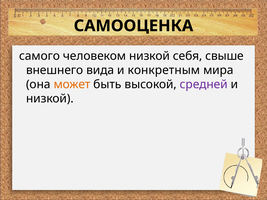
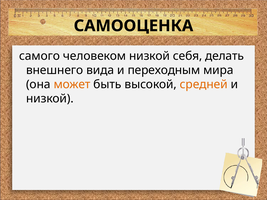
свыше: свыше -> делать
конкретным: конкретным -> переходным
средней colour: purple -> orange
